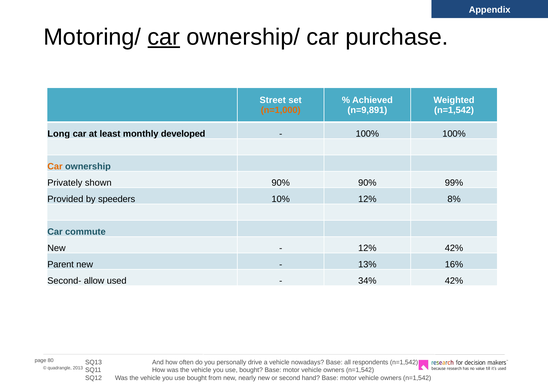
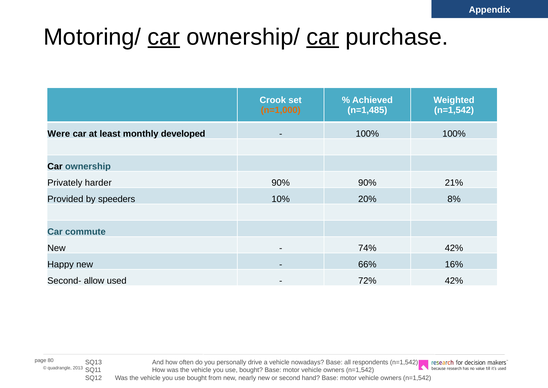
car at (323, 37) underline: none -> present
Street: Street -> Crook
n=9,891: n=9,891 -> n=1,485
Long: Long -> Were
Car at (55, 166) colour: orange -> black
shown: shown -> harder
99%: 99% -> 21%
10% 12%: 12% -> 20%
12% at (367, 248): 12% -> 74%
Parent: Parent -> Happy
13%: 13% -> 66%
34%: 34% -> 72%
